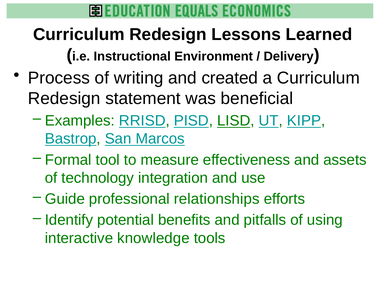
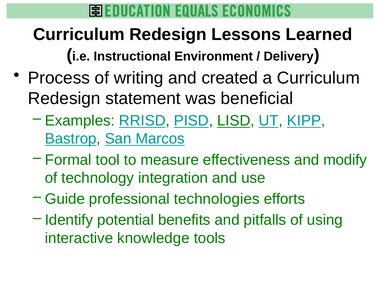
assets: assets -> modify
relationships: relationships -> technologies
